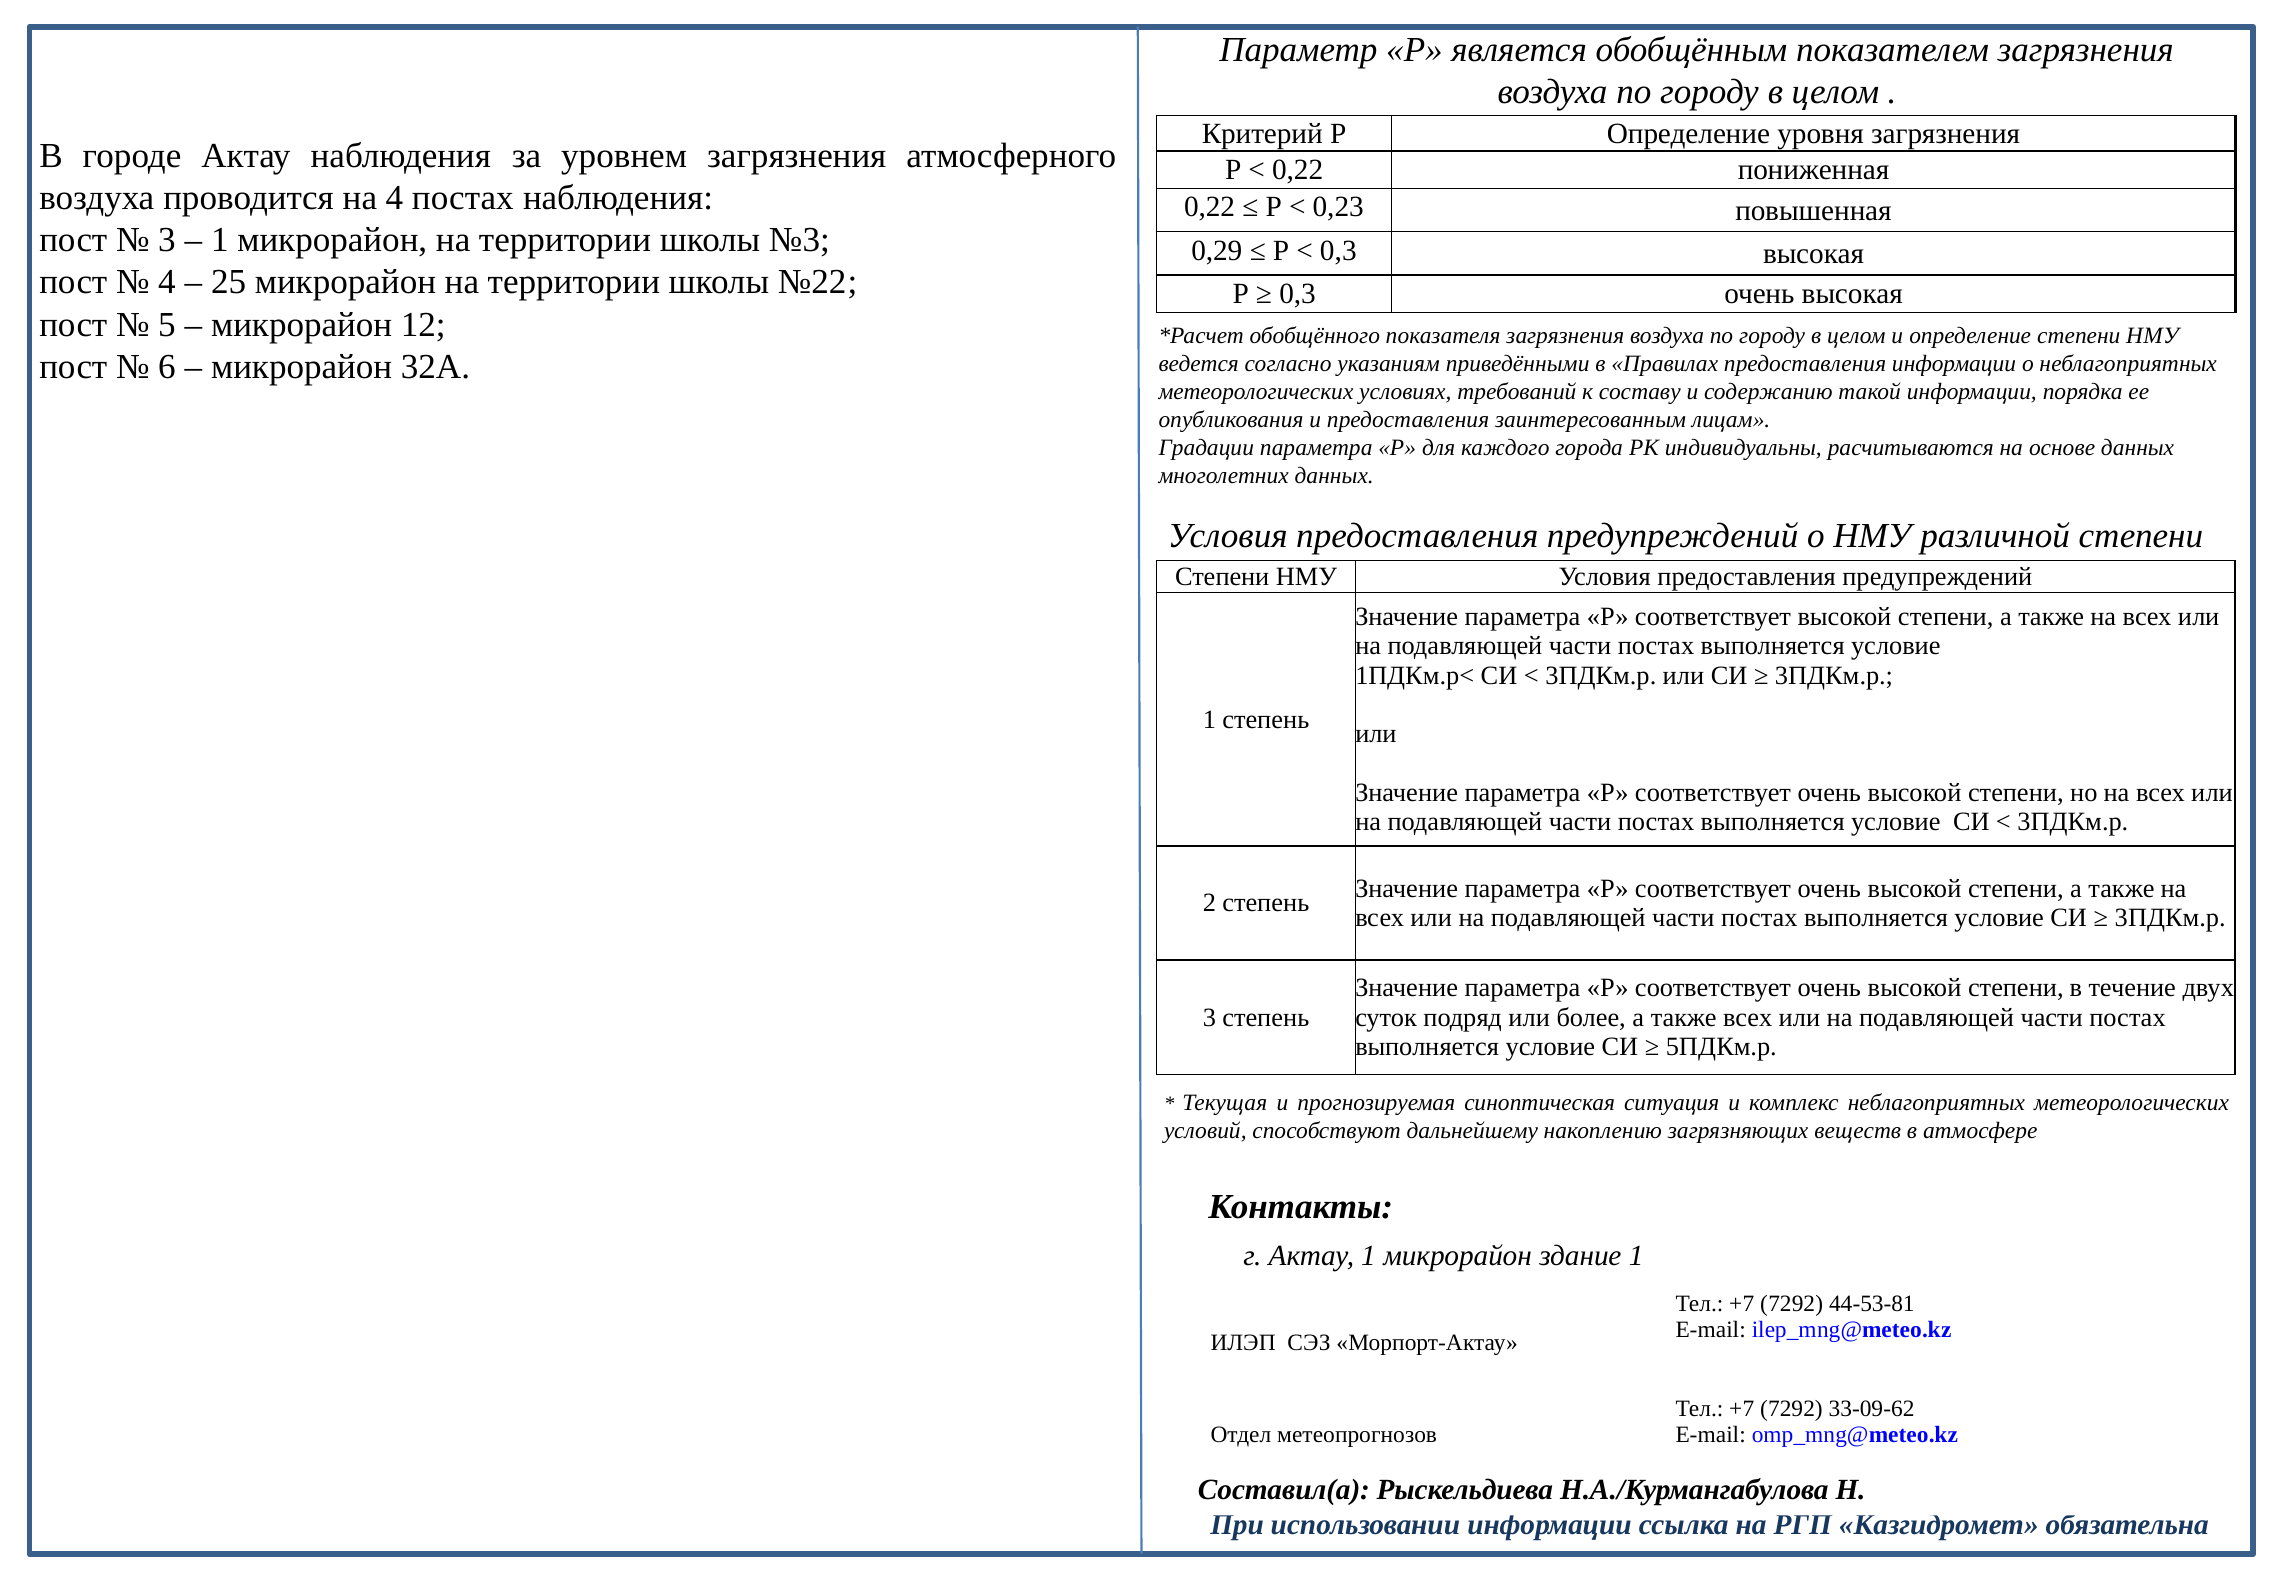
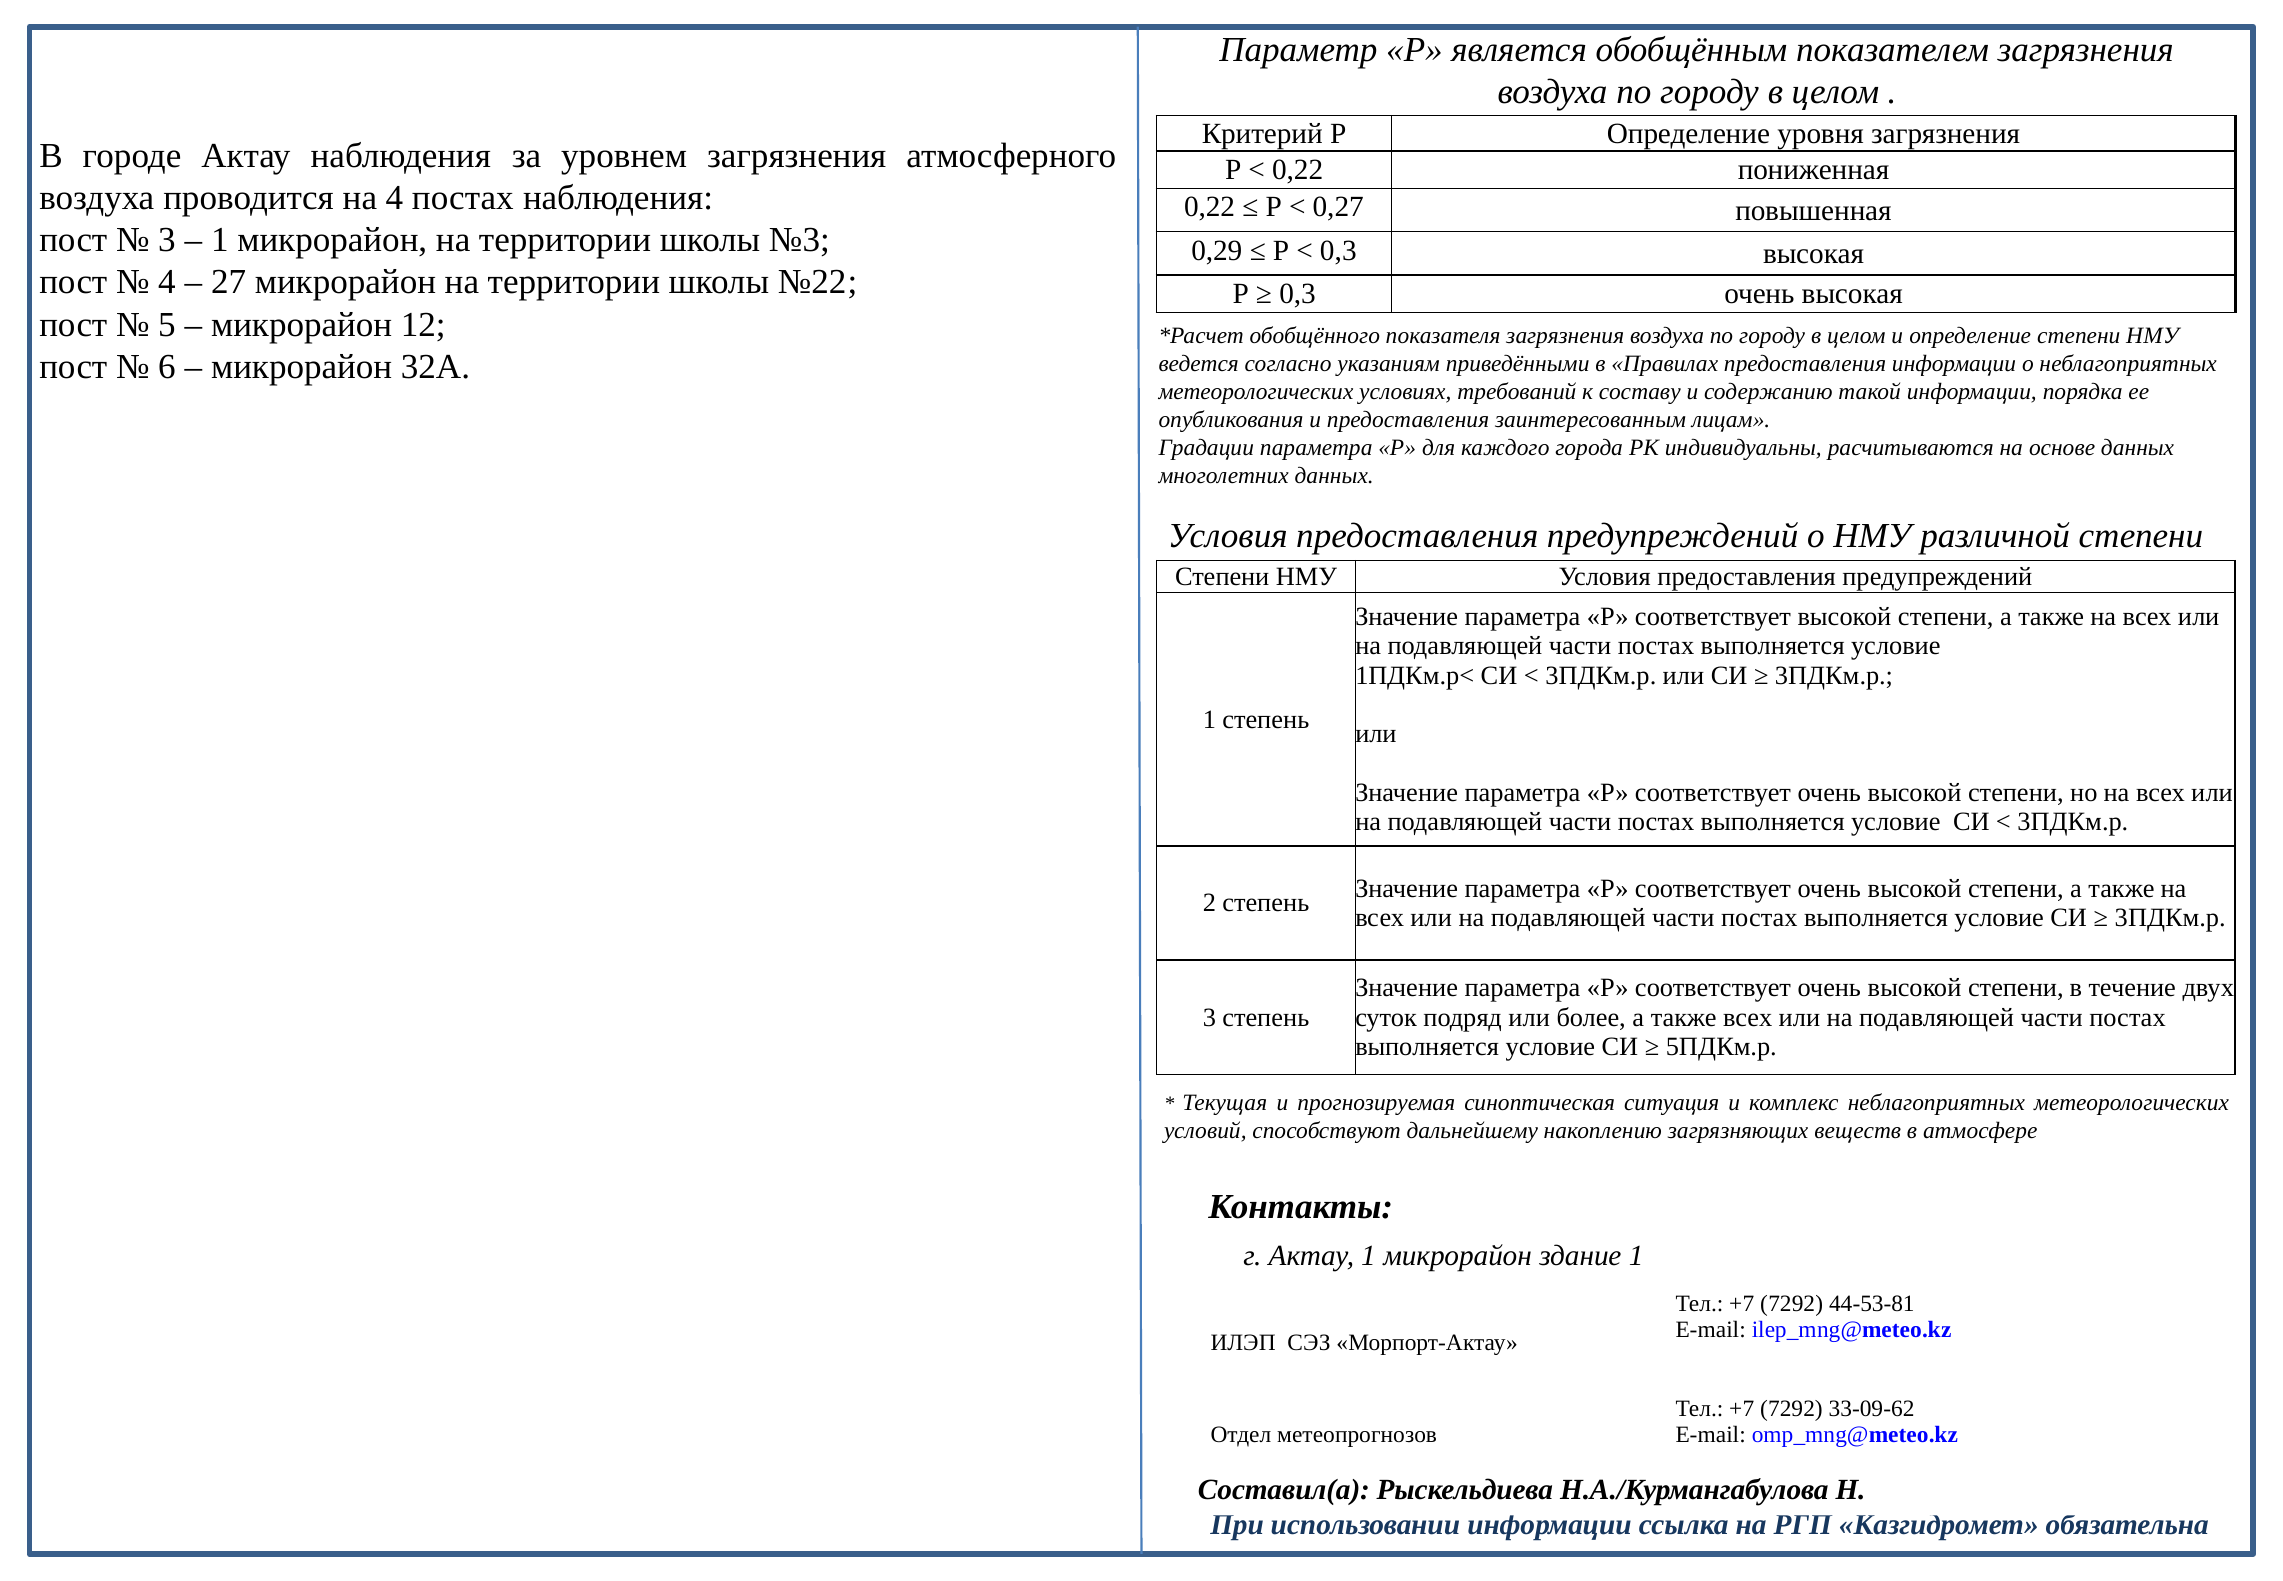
0,23: 0,23 -> 0,27
25: 25 -> 27
